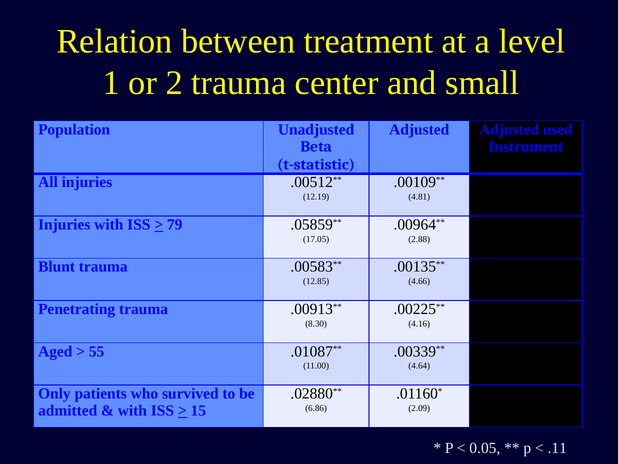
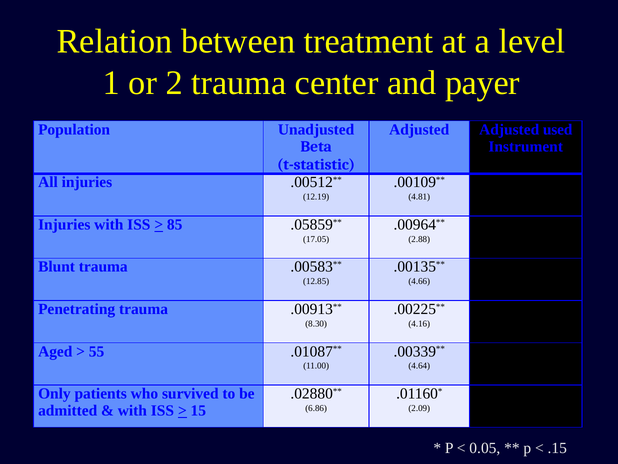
small: small -> payer
79: 79 -> 85
.11: .11 -> .15
